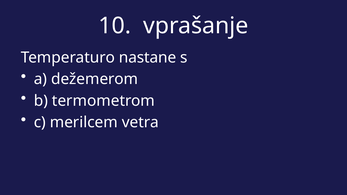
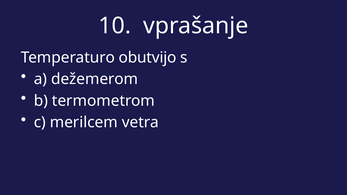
nastane: nastane -> obutvijo
